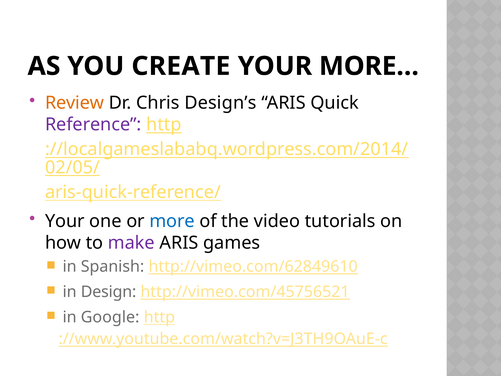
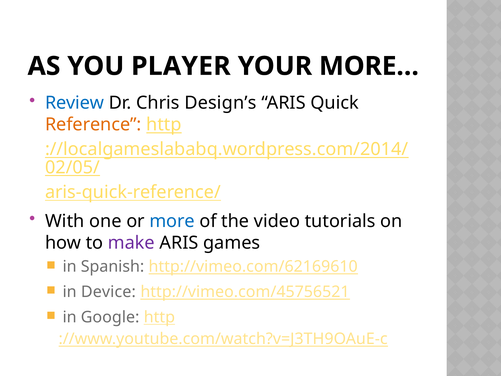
CREATE: CREATE -> PLAYER
Review colour: orange -> blue
Reference colour: purple -> orange
Your at (65, 221): Your -> With
http://vimeo.com/62849610: http://vimeo.com/62849610 -> http://vimeo.com/62169610
Design: Design -> Device
